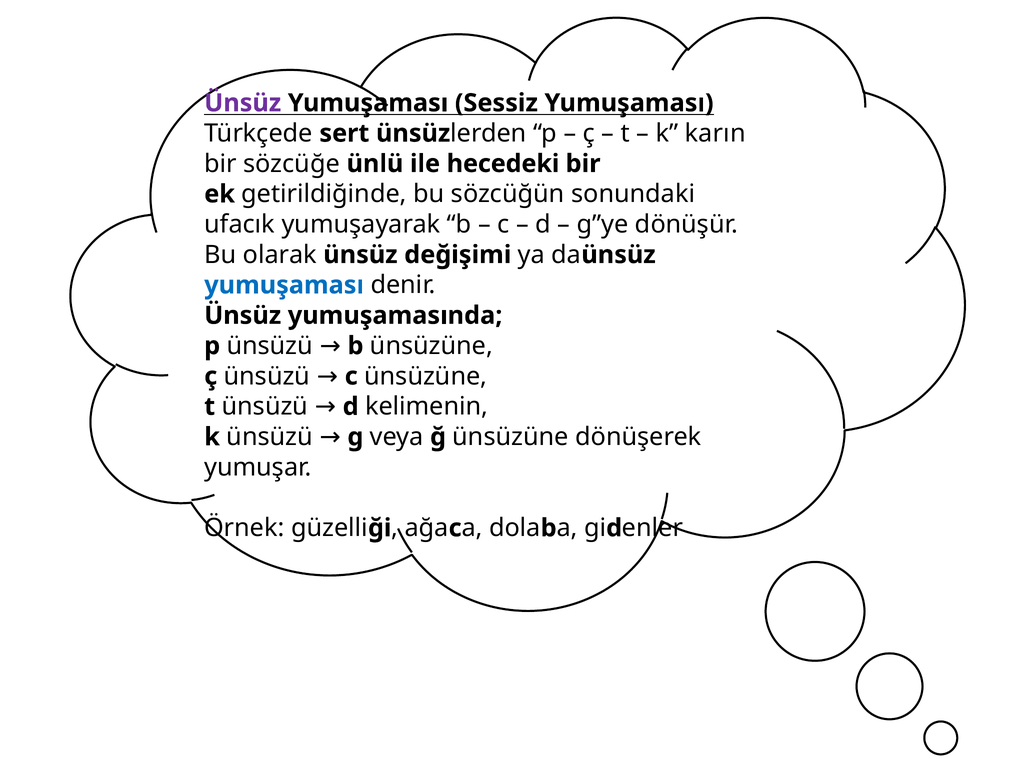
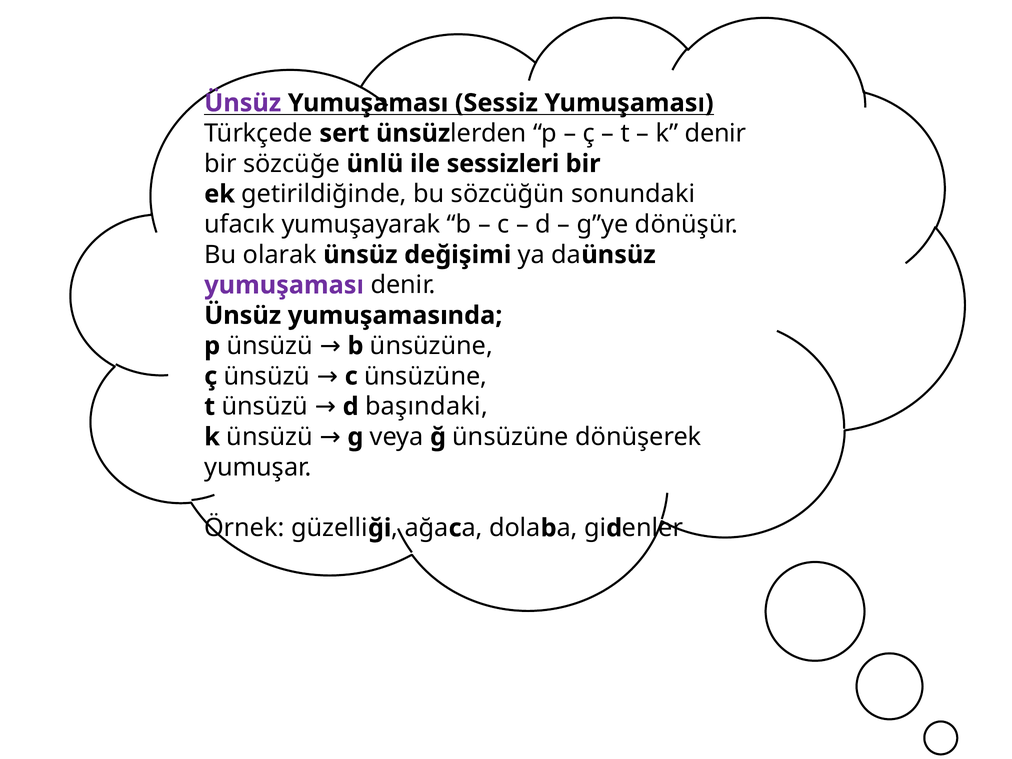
k karın: karın -> denir
hecedeki: hecedeki -> sessizleri
yumuşaması at (284, 285) colour: blue -> purple
kelimenin: kelimenin -> başındaki
